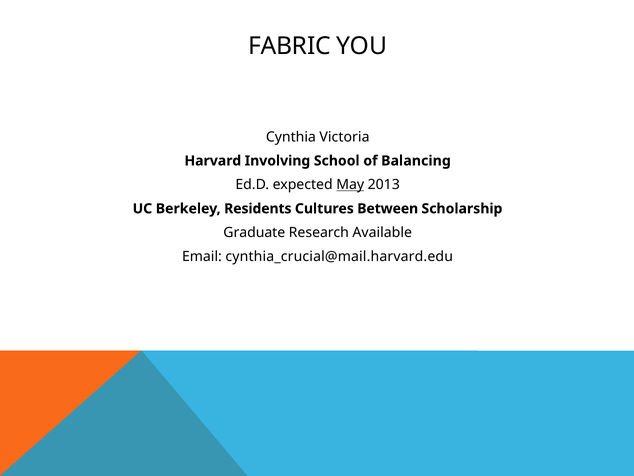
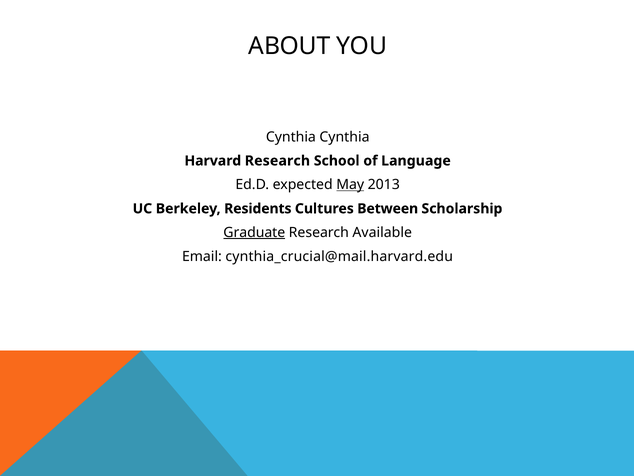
FABRIC: FABRIC -> ABOUT
Cynthia Victoria: Victoria -> Cynthia
Harvard Involving: Involving -> Research
Balancing: Balancing -> Language
Graduate underline: none -> present
